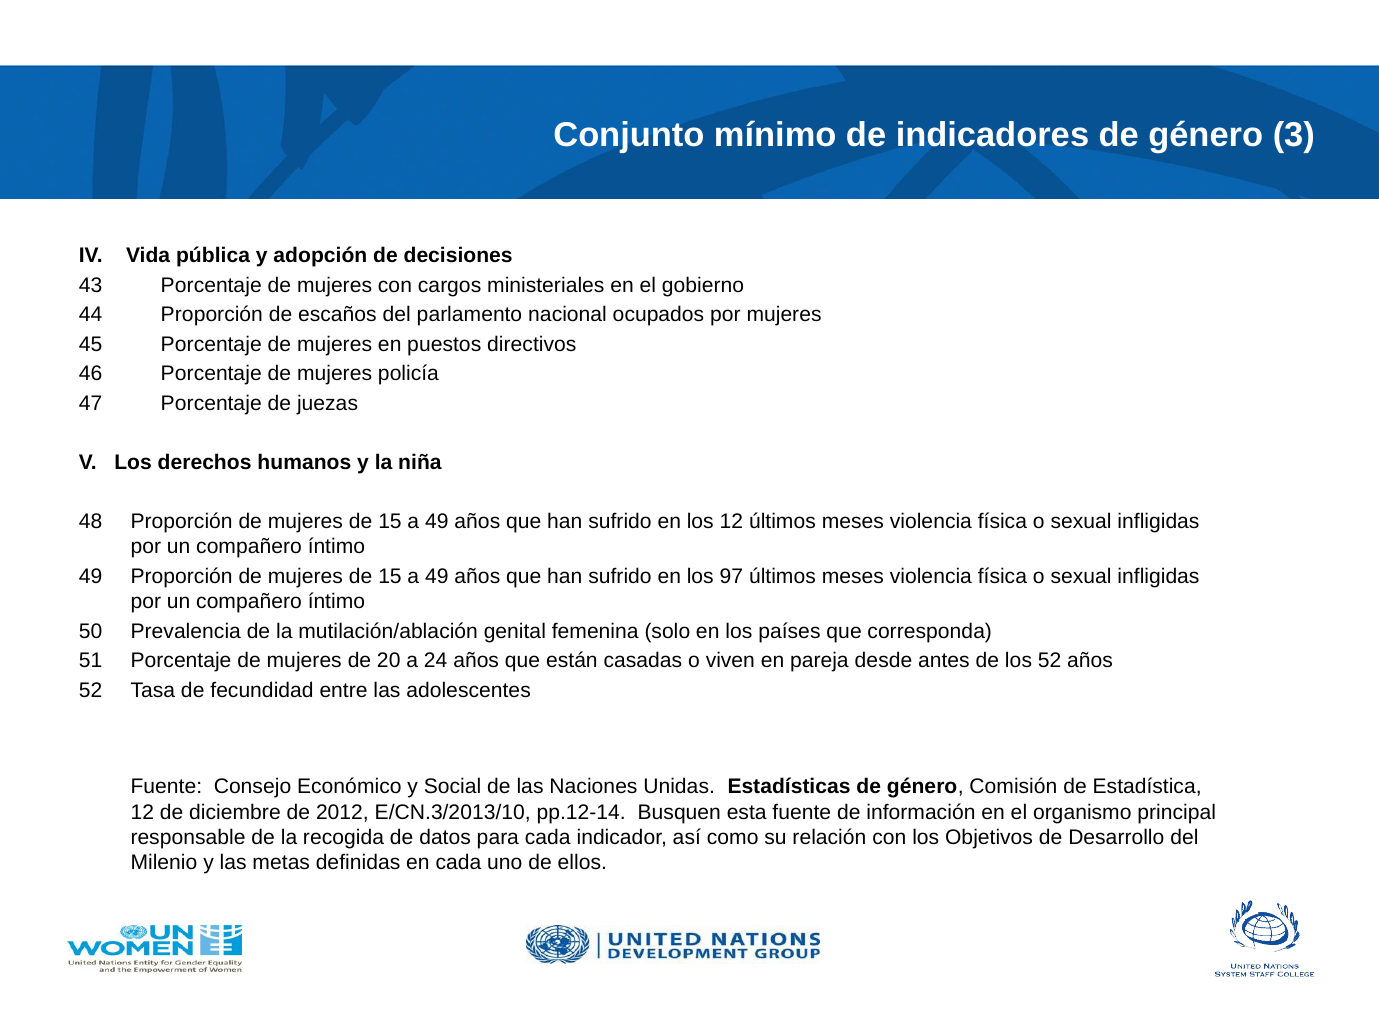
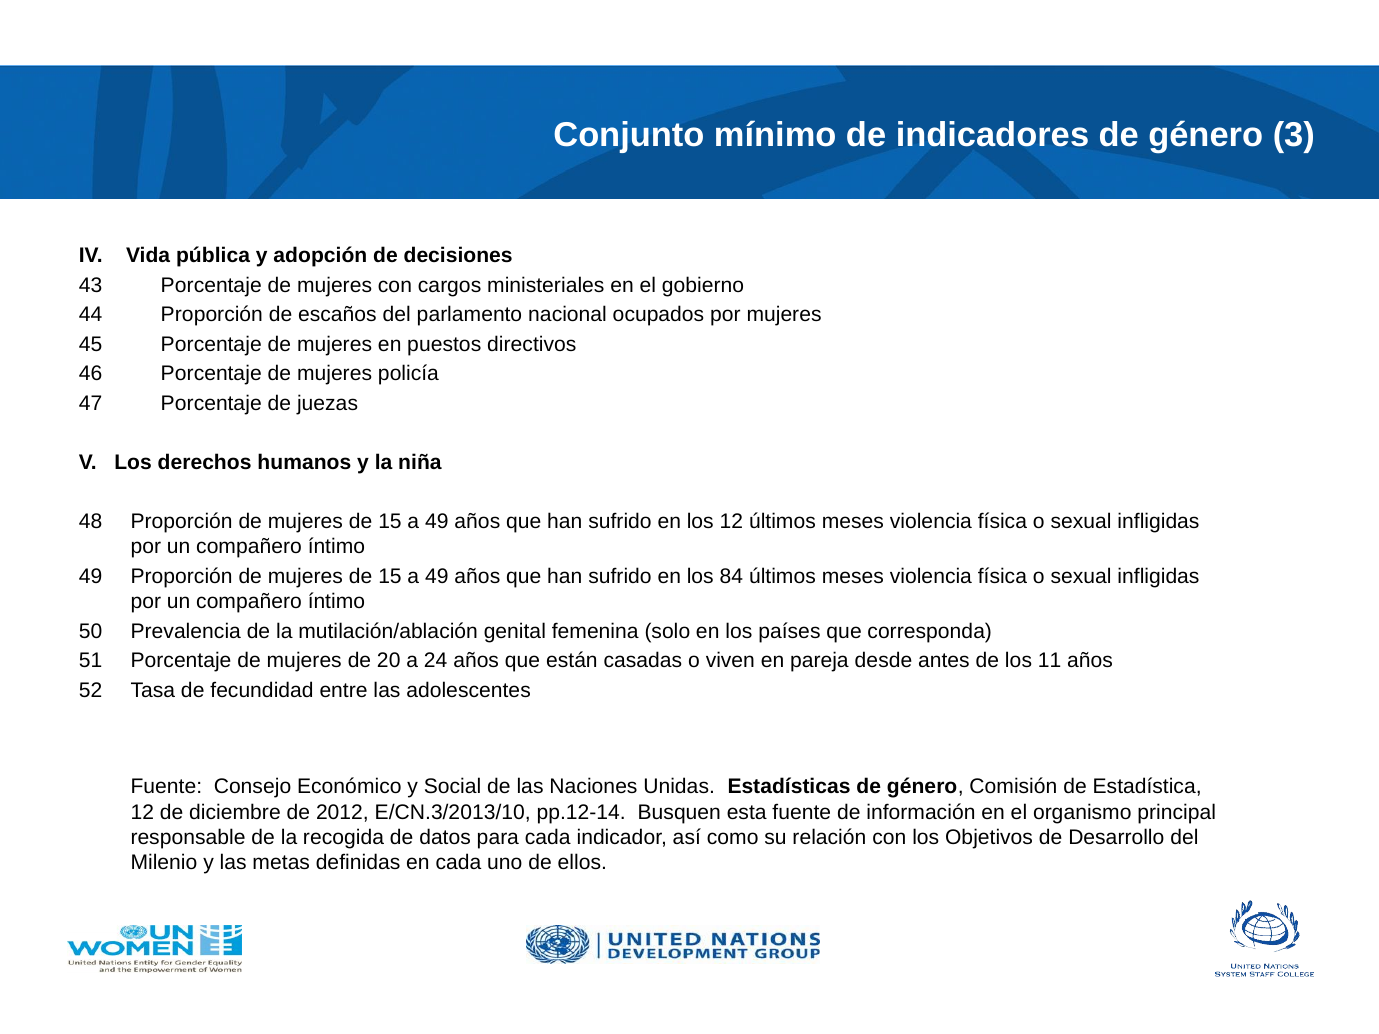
97: 97 -> 84
los 52: 52 -> 11
